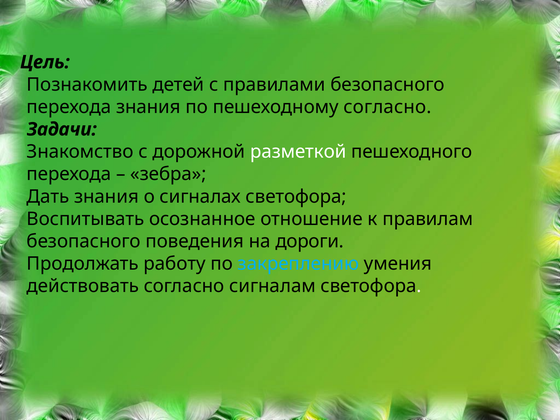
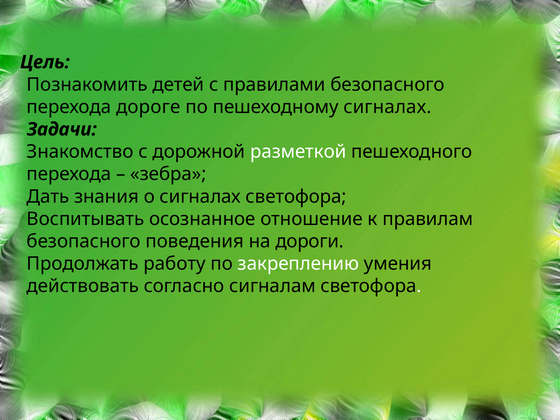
перехода знания: знания -> дороге
пешеходному согласно: согласно -> сигналах
закреплению colour: light blue -> white
